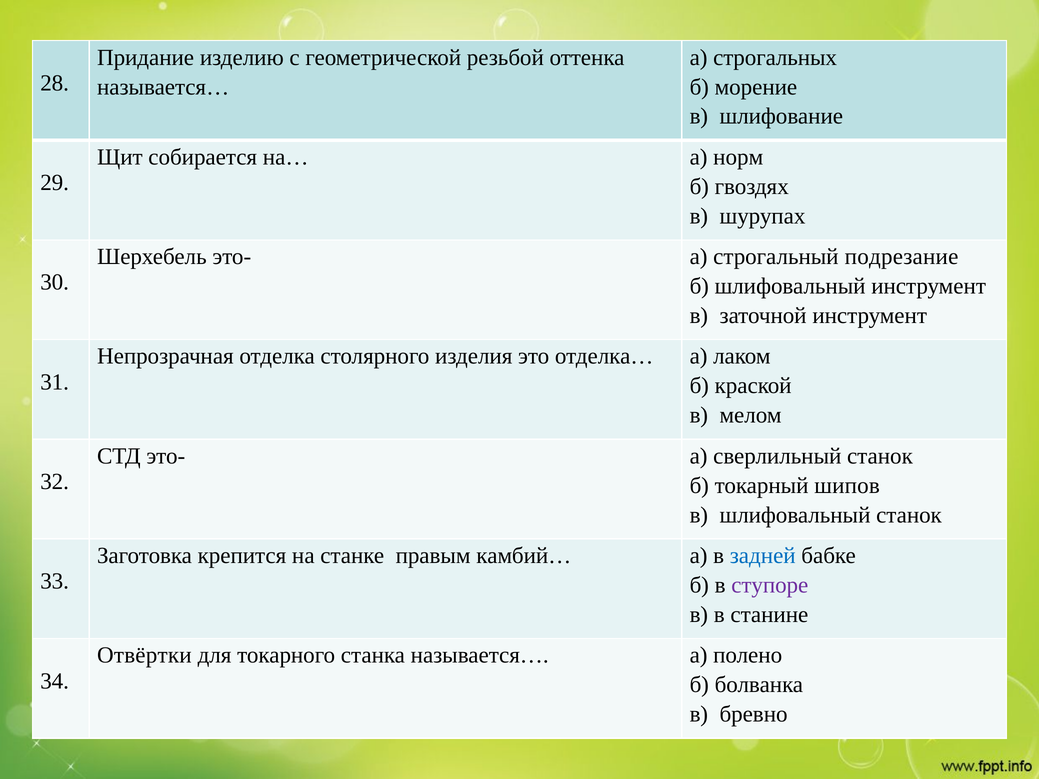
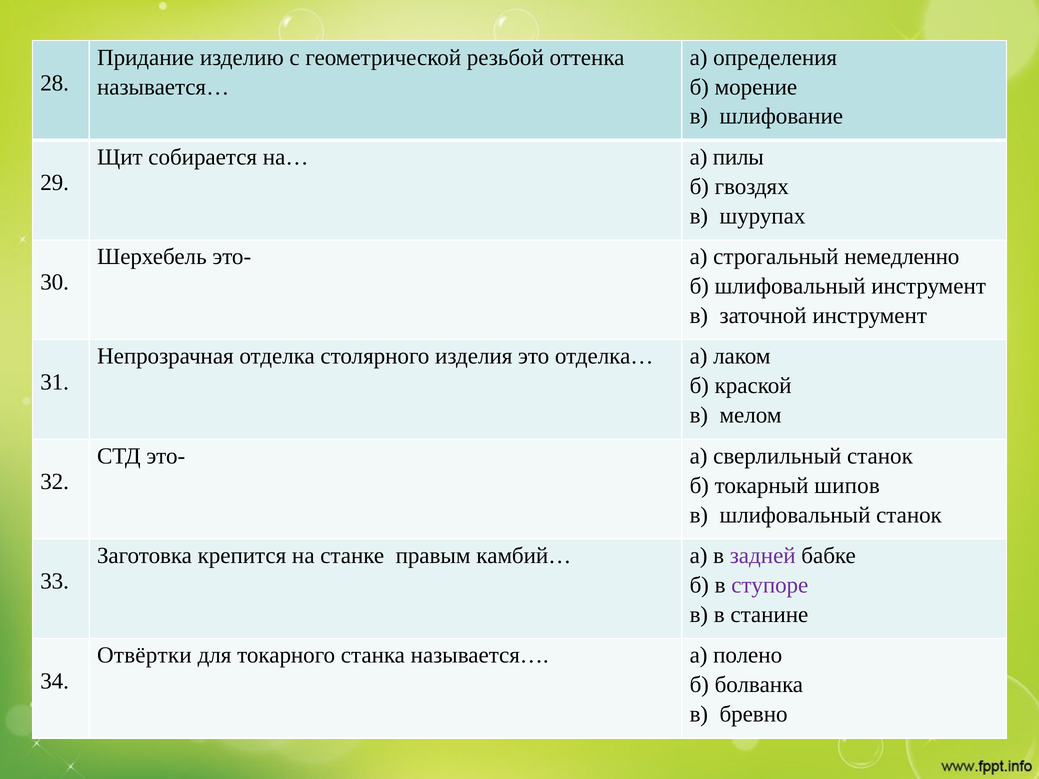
строгальных: строгальных -> определения
норм: норм -> пилы
подрезание: подрезание -> немедленно
задней colour: blue -> purple
